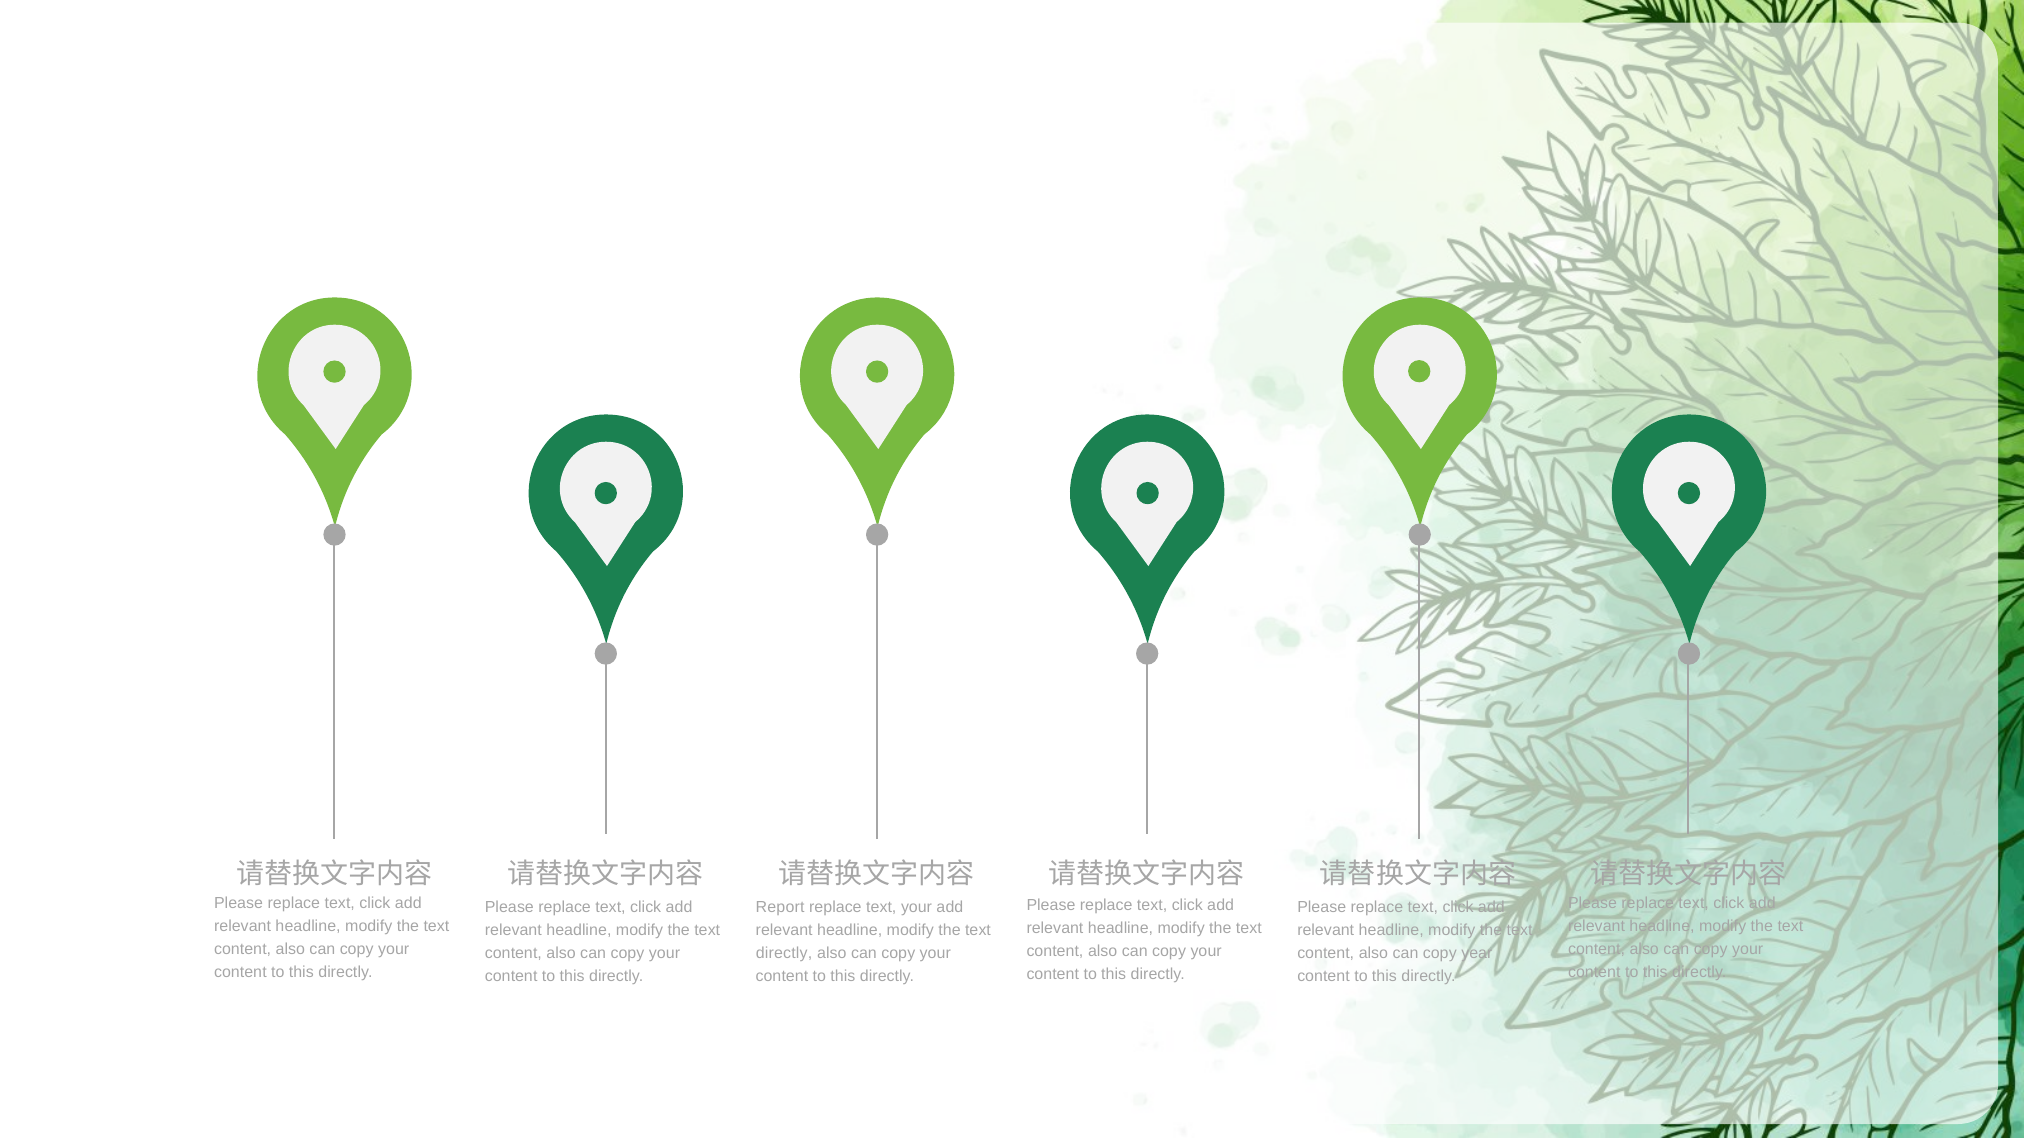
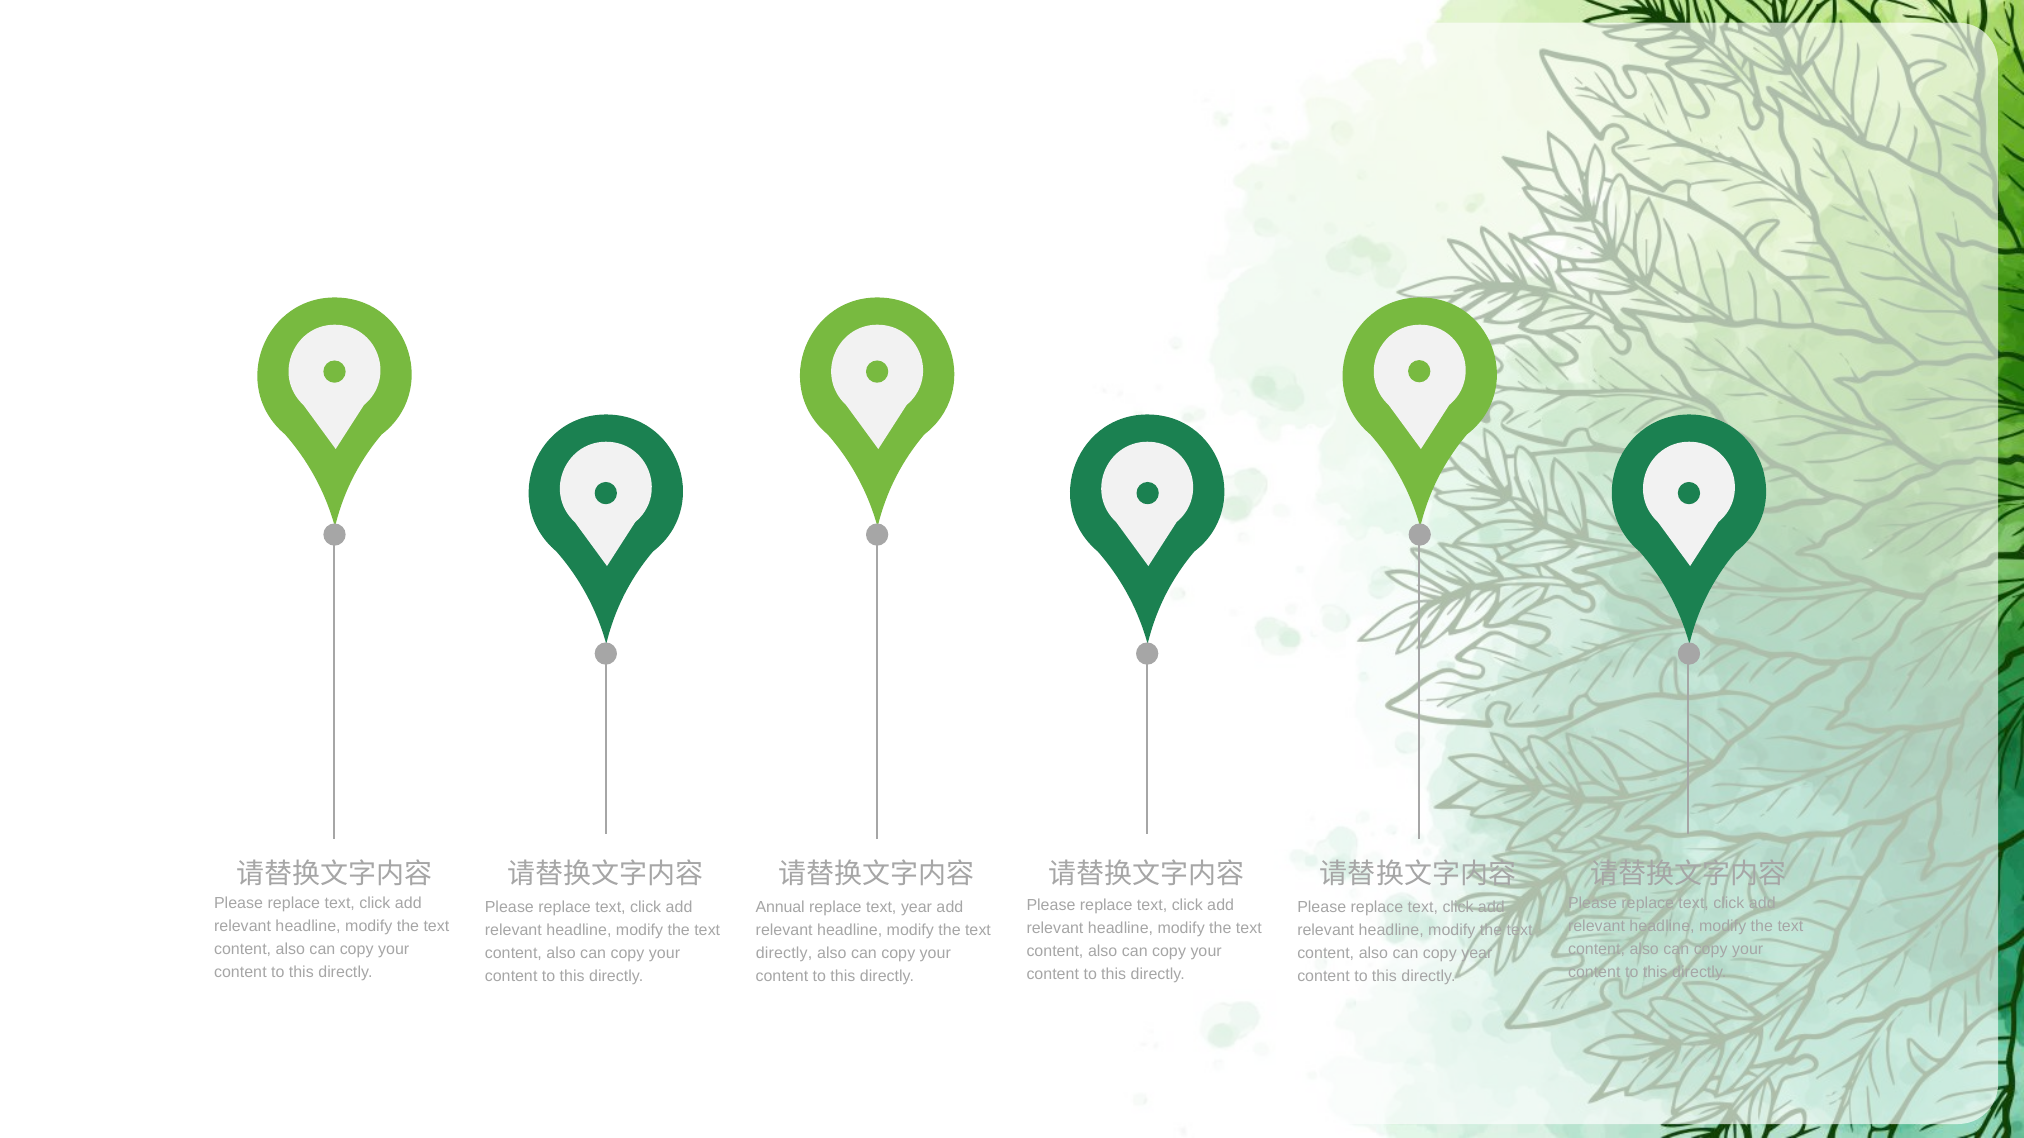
Report: Report -> Annual
text your: your -> year
